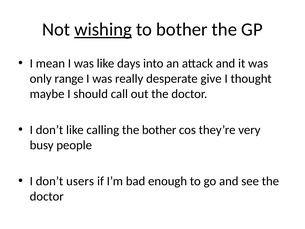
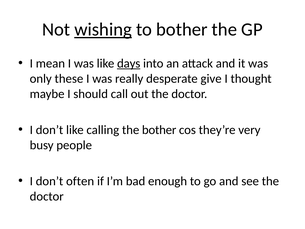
days underline: none -> present
range: range -> these
users: users -> often
